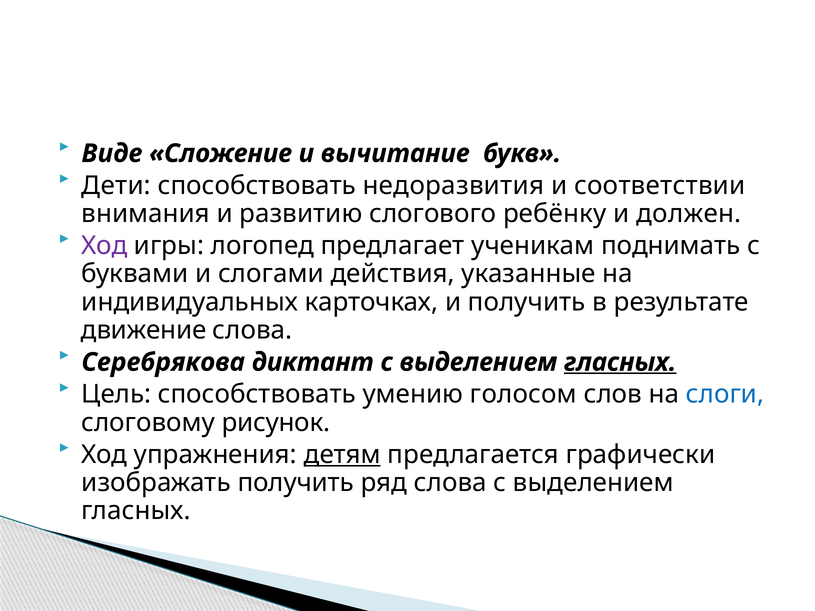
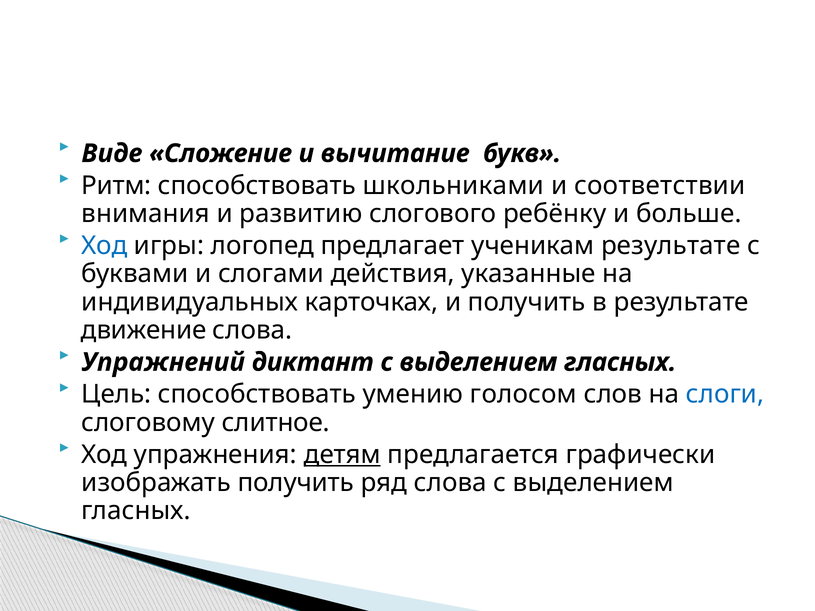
Дети: Дети -> Ритм
недоразвития: недоразвития -> школьниками
должен: должен -> больше
Ход at (104, 246) colour: purple -> blue
ученикам поднимать: поднимать -> результате
Серебрякова: Серебрякова -> Упражнений
гласных at (620, 362) underline: present -> none
рисунок: рисунок -> слитное
